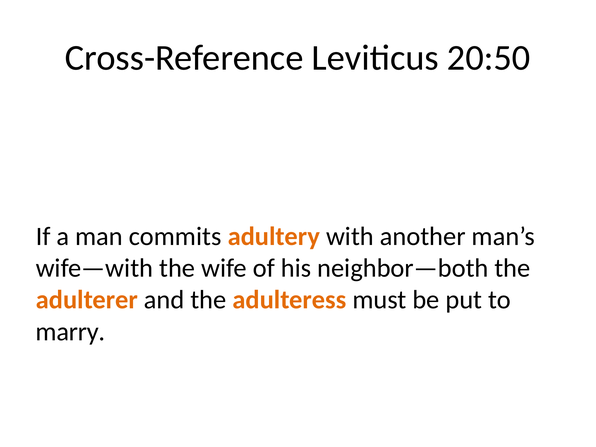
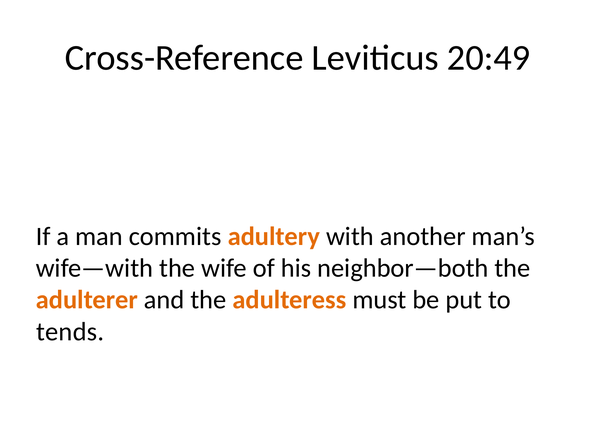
20:50: 20:50 -> 20:49
marry: marry -> tends
